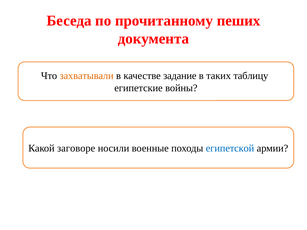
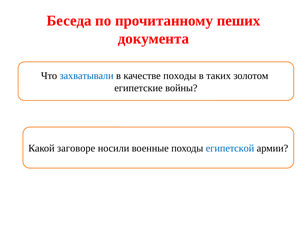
захватывали colour: orange -> blue
качестве задание: задание -> походы
таблицу: таблицу -> золотом
